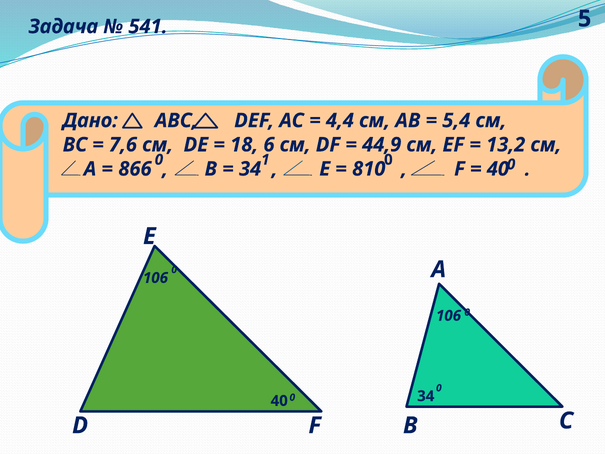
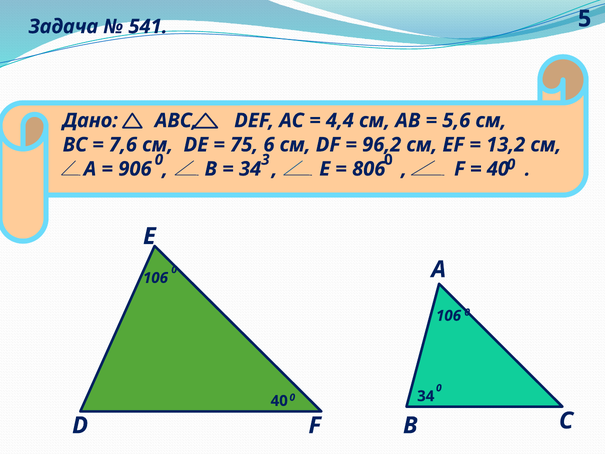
5,4: 5,4 -> 5,6
18: 18 -> 75
44,9: 44,9 -> 96,2
1: 1 -> 3
866: 866 -> 906
810: 810 -> 806
